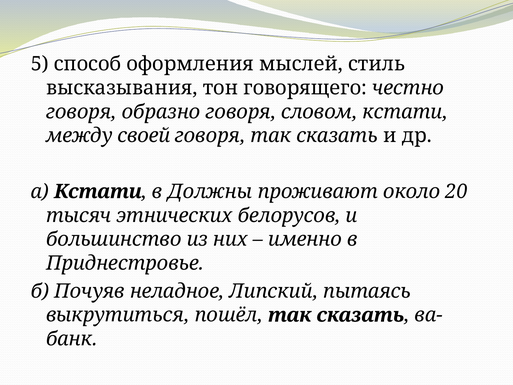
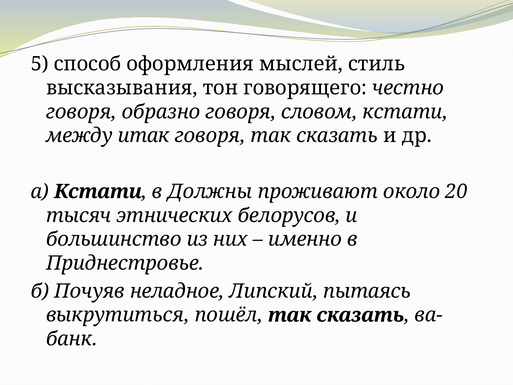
своей: своей -> итак
